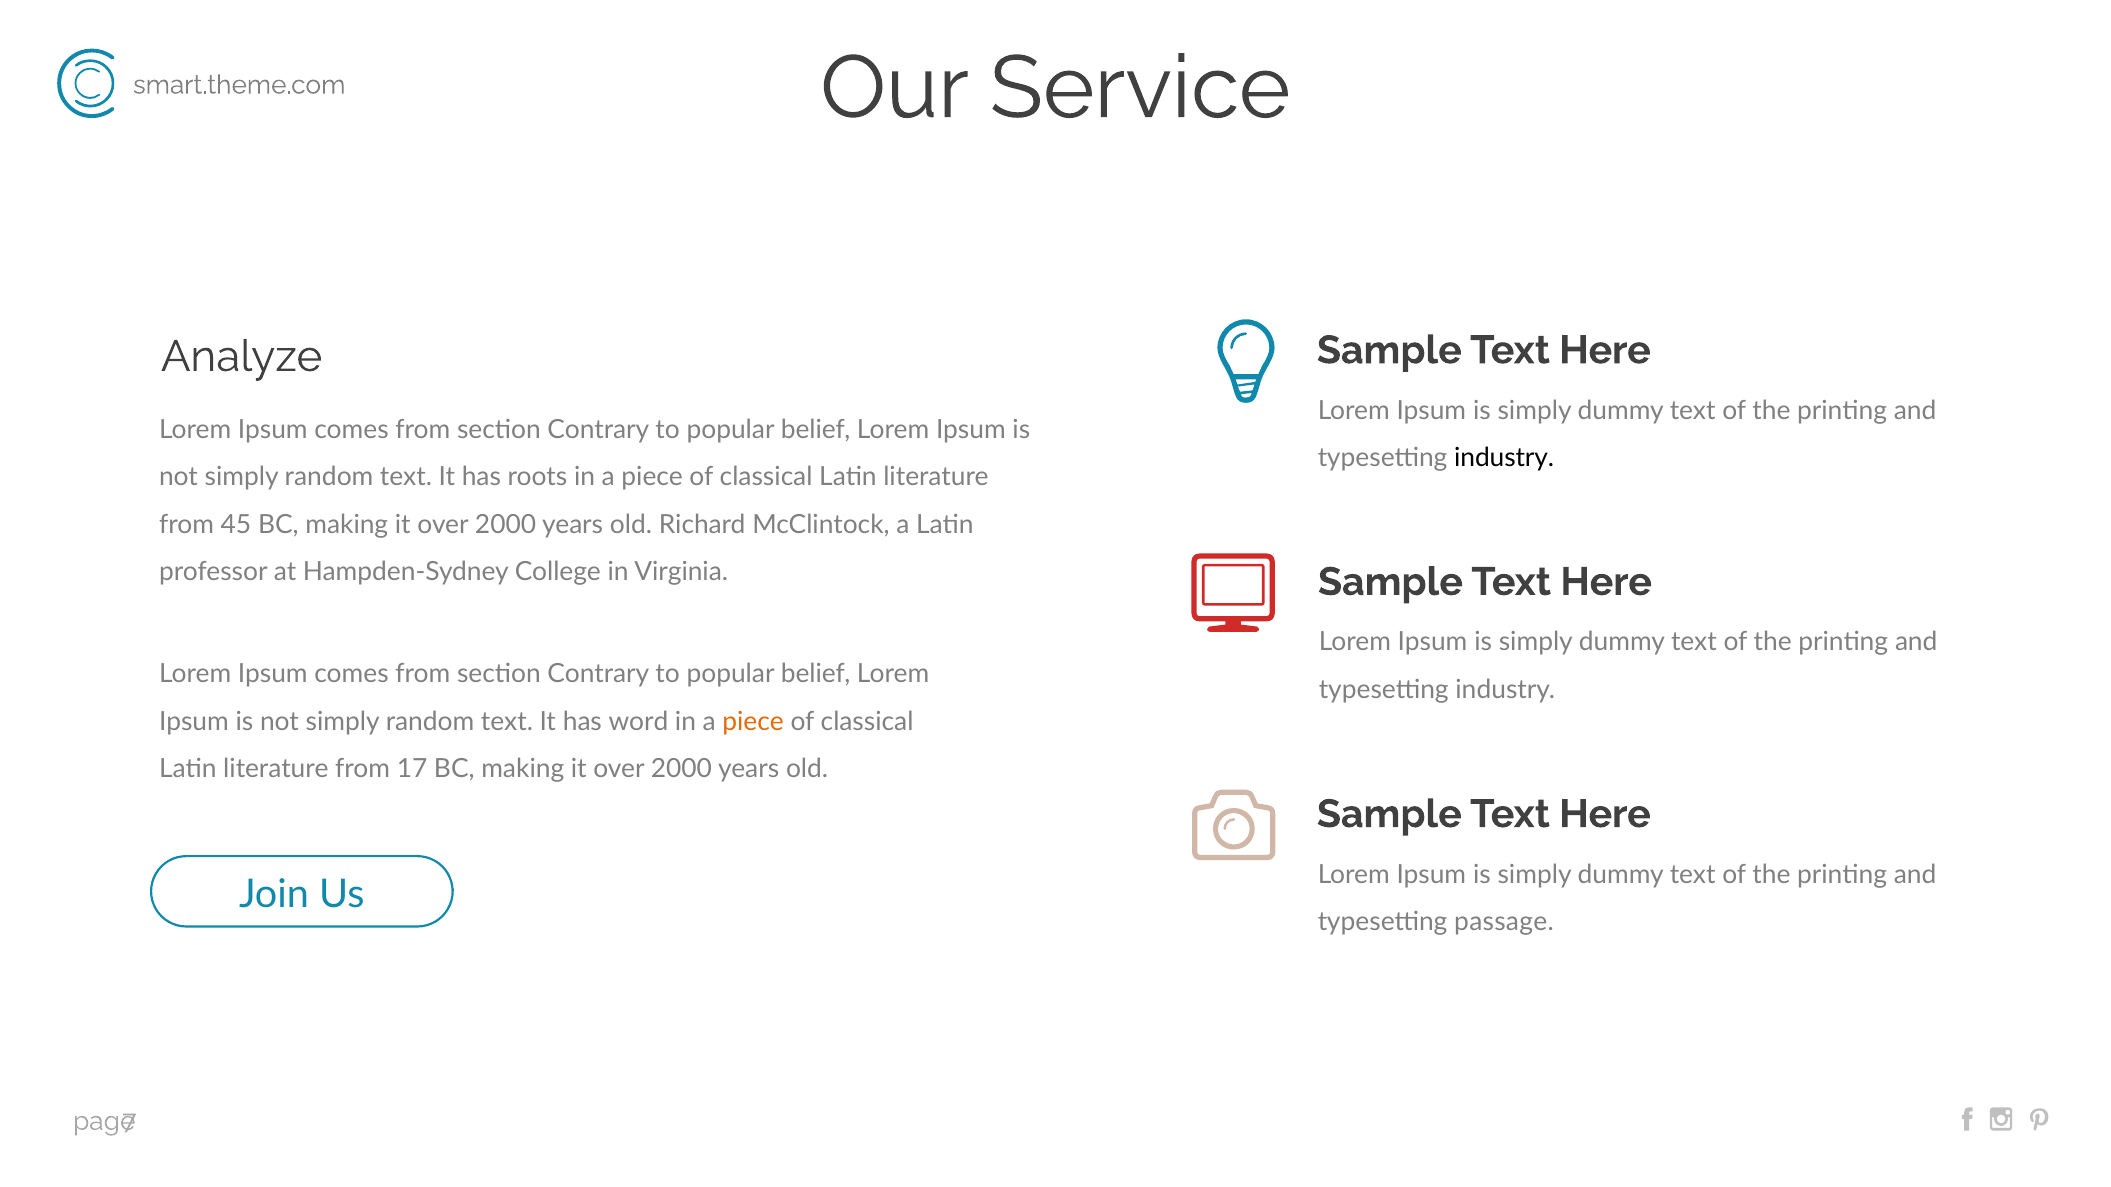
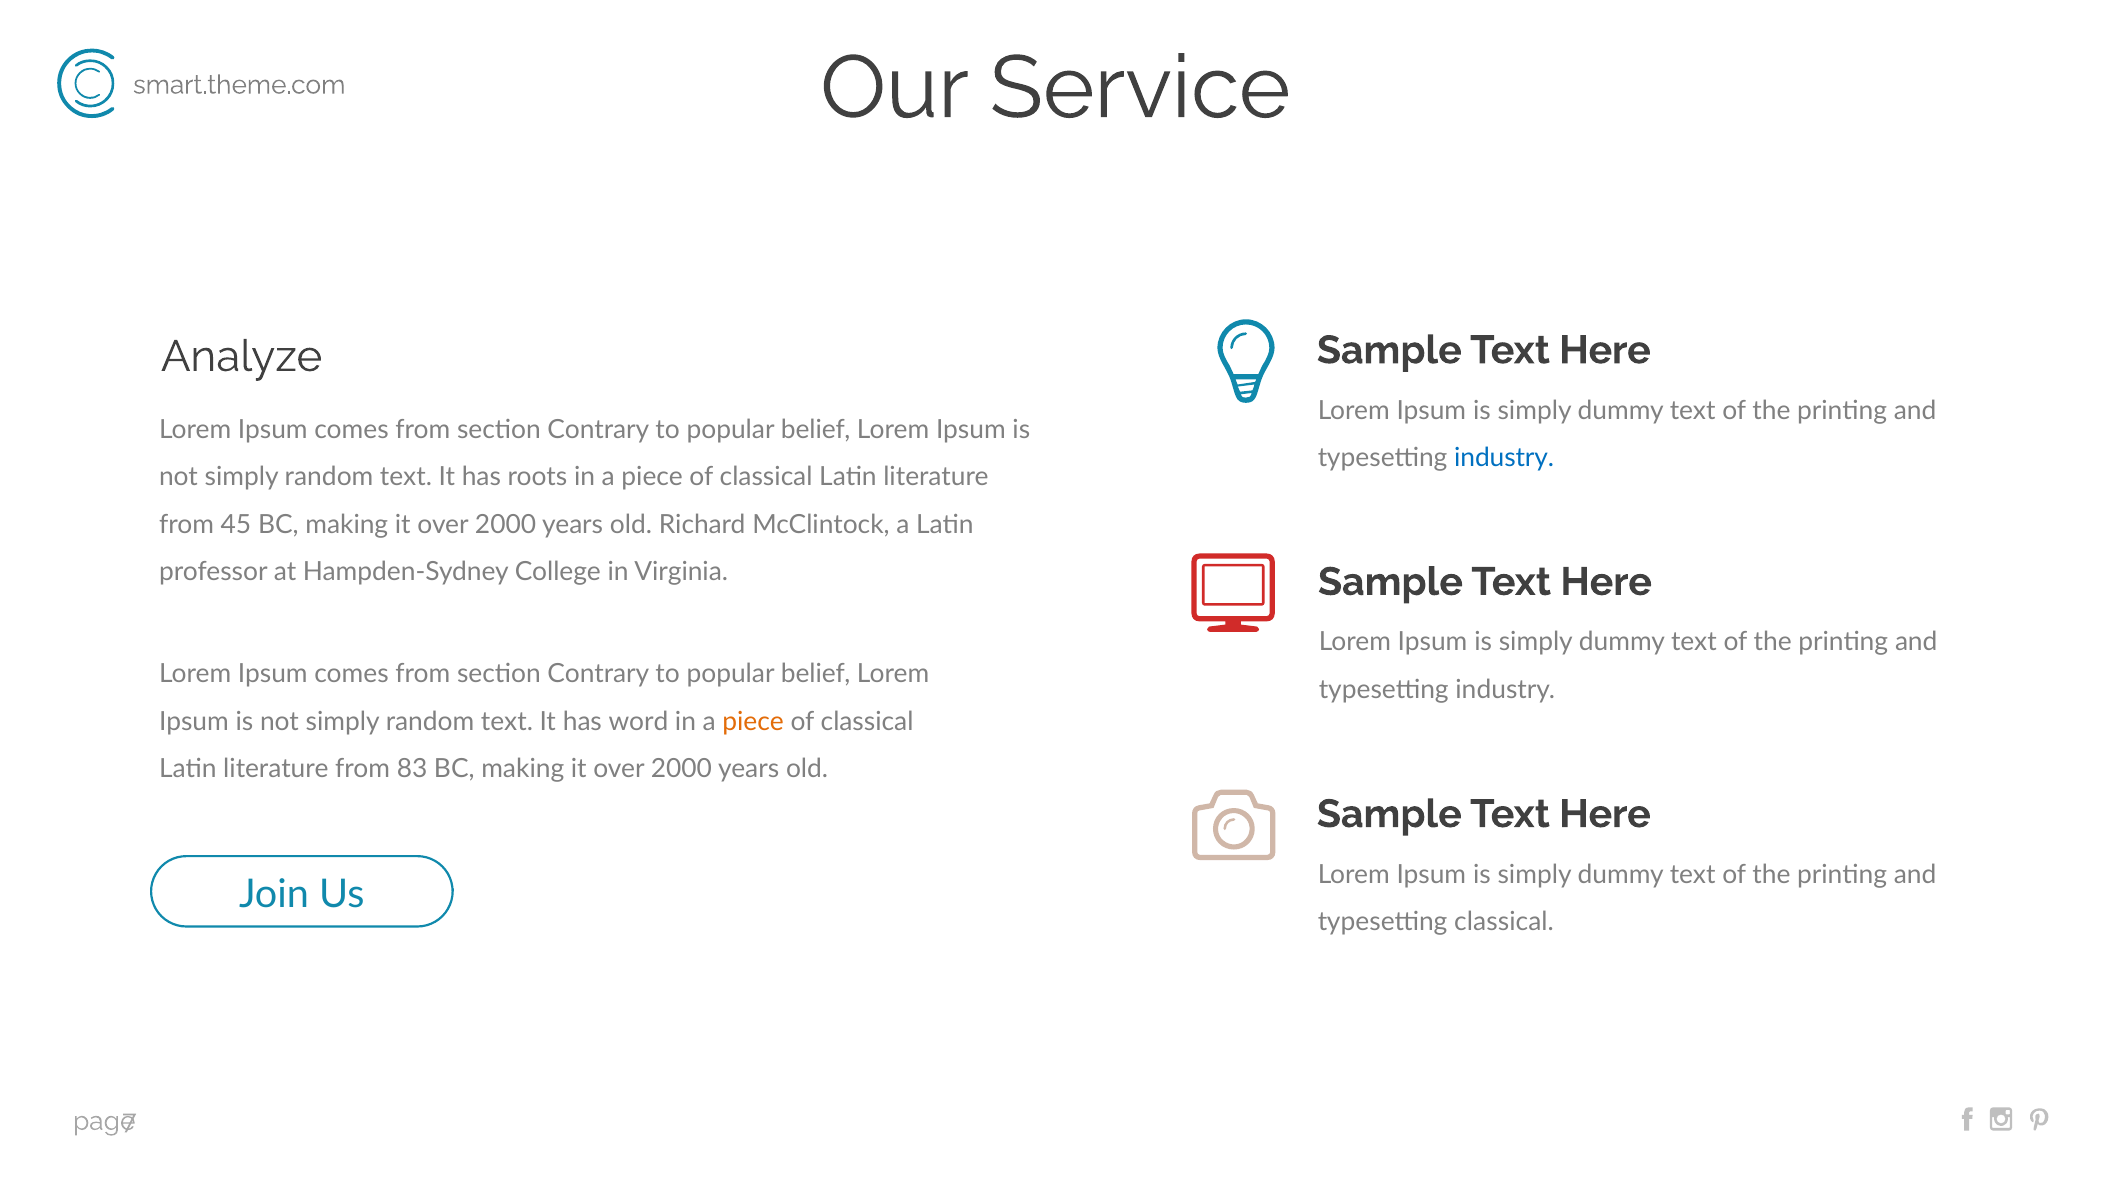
industry at (1504, 458) colour: black -> blue
17: 17 -> 83
typesetting passage: passage -> classical
